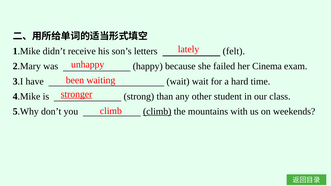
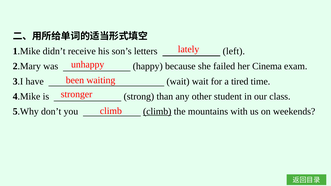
felt: felt -> left
hard: hard -> tired
stronger underline: present -> none
